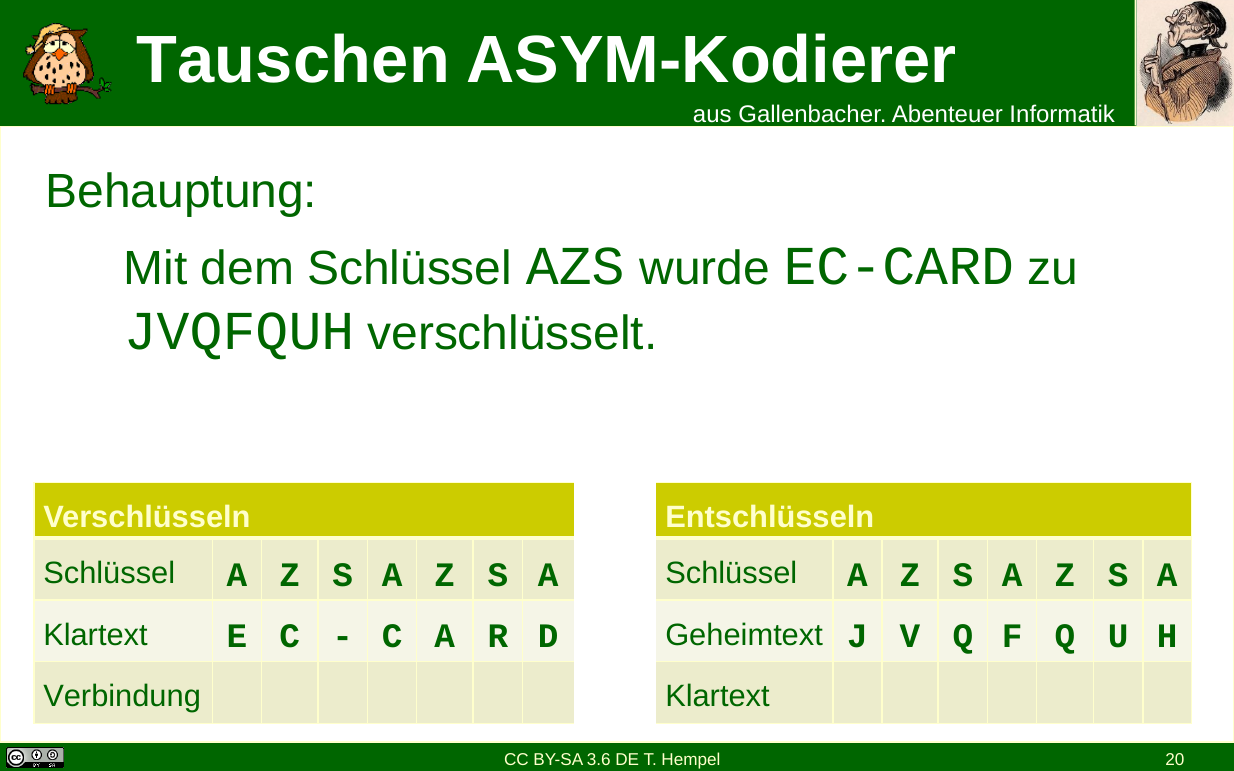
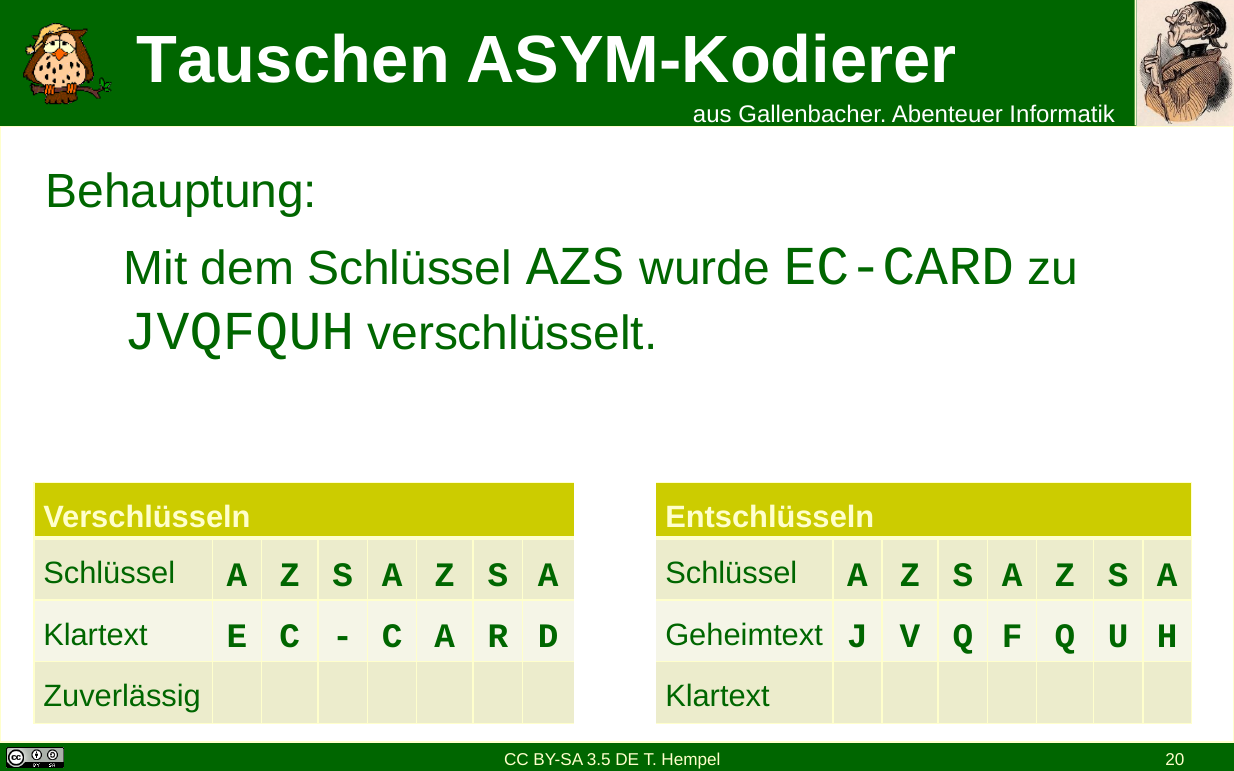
Verbindung: Verbindung -> Zuverlässig
3.6: 3.6 -> 3.5
